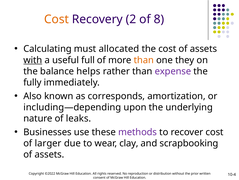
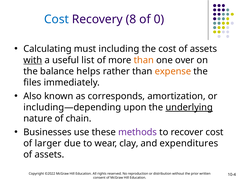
Cost at (56, 19) colour: orange -> blue
2: 2 -> 8
8: 8 -> 0
allocated: allocated -> including
full: full -> list
they: they -> over
expense colour: purple -> orange
fully: fully -> files
underlying underline: none -> present
leaks: leaks -> chain
scrapbooking: scrapbooking -> expenditures
